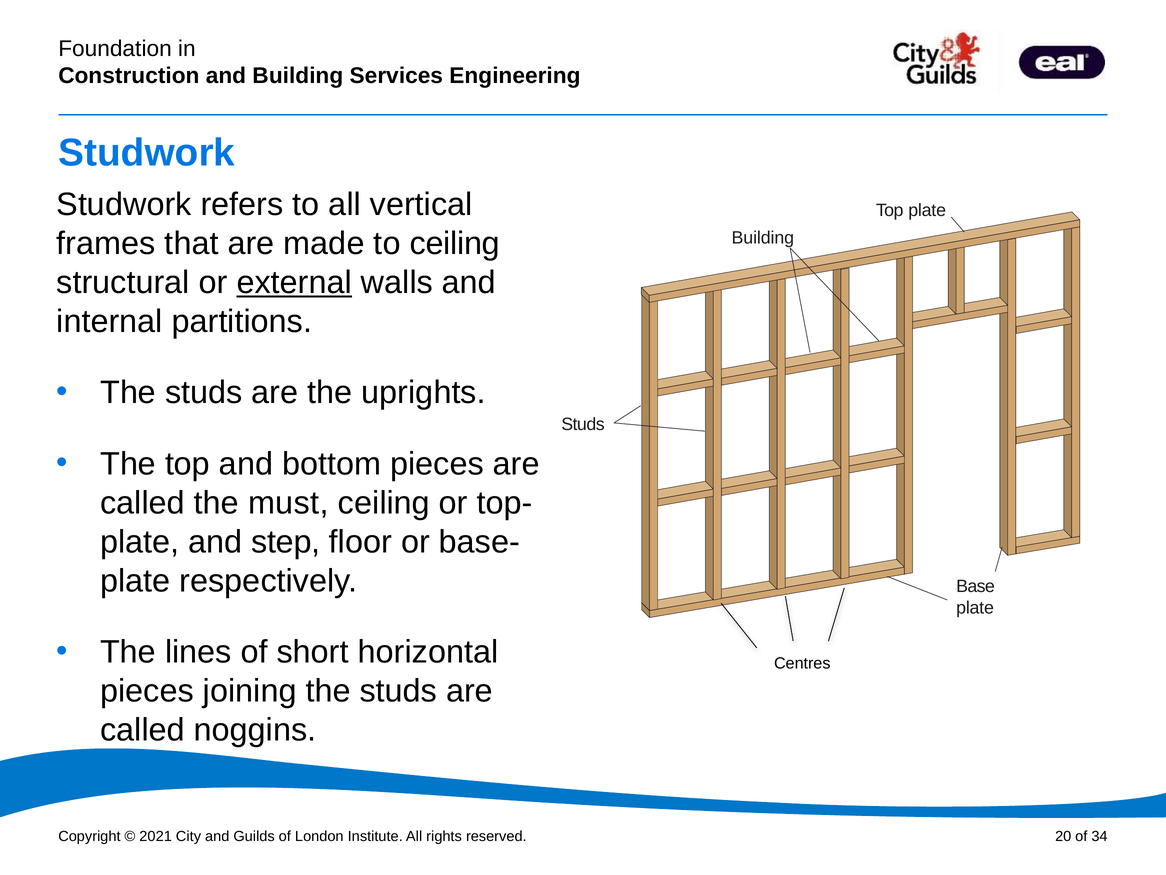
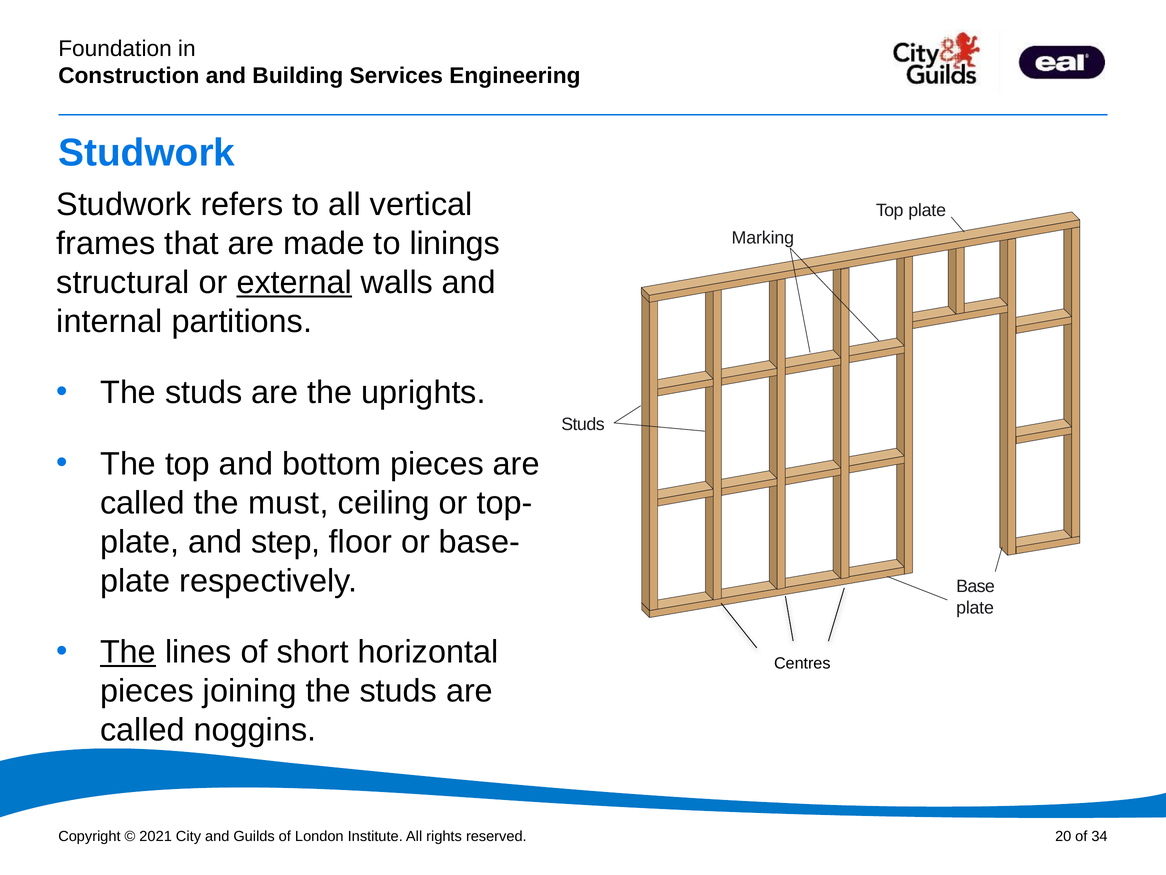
to ceiling: ceiling -> linings
Building at (763, 238): Building -> Marking
The at (128, 652) underline: none -> present
